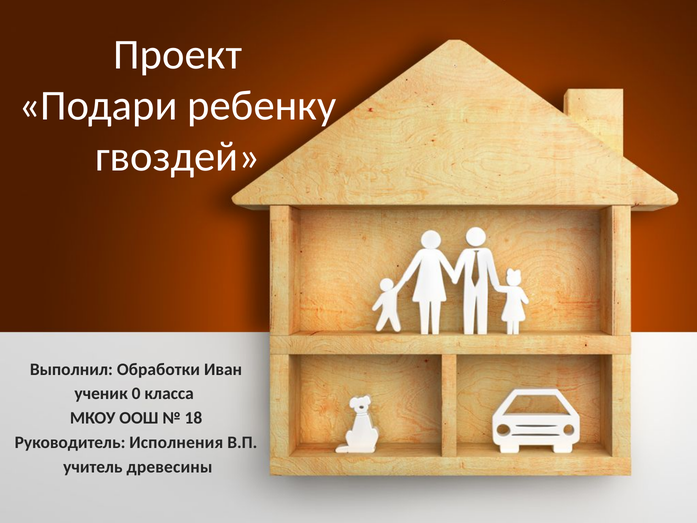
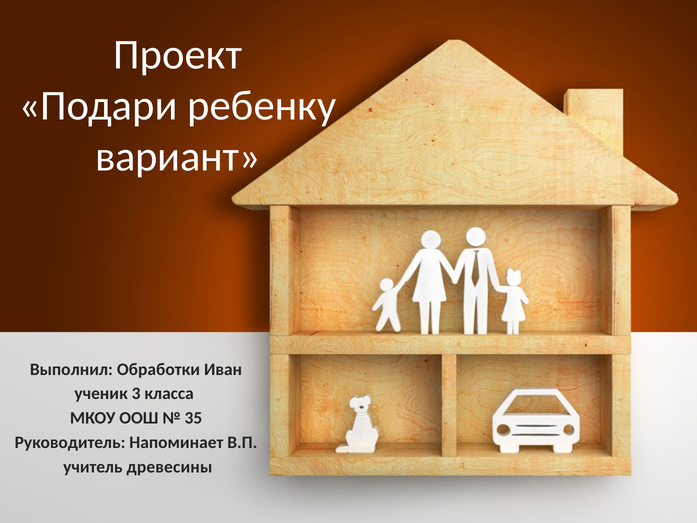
гвоздей: гвоздей -> вариант
0: 0 -> 3
18: 18 -> 35
Исполнения: Исполнения -> Напоминает
